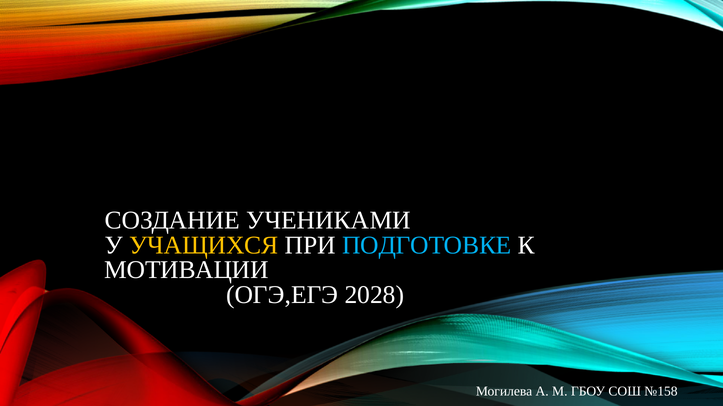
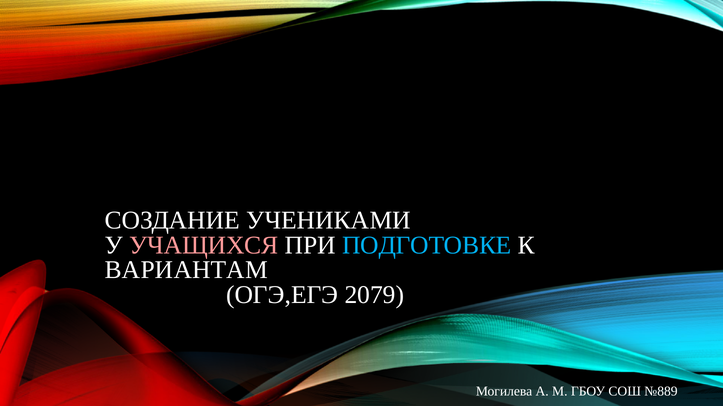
УЧАЩИХСЯ colour: yellow -> pink
МОТИВАЦИИ: МОТИВАЦИИ -> ВАРИАНТАМ
2028: 2028 -> 2079
№158: №158 -> №889
